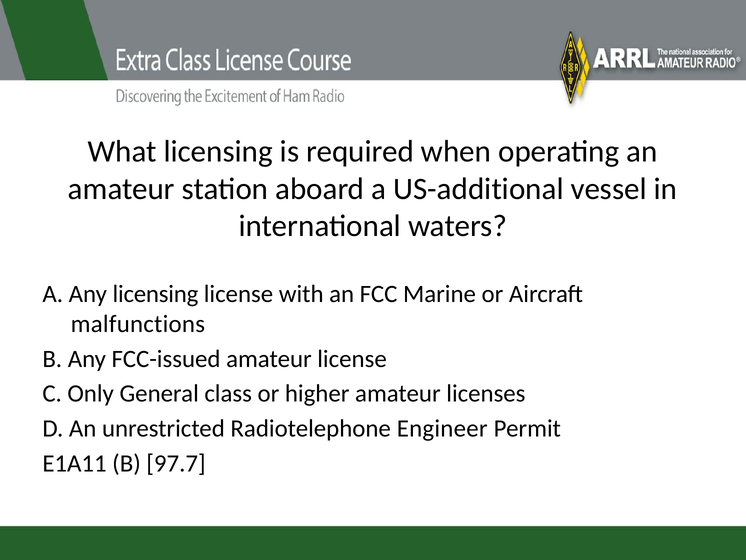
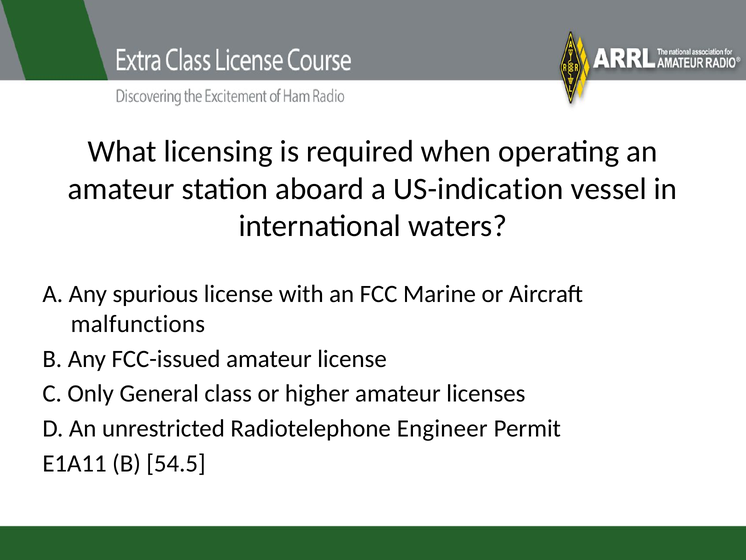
US-additional: US-additional -> US-indication
Any licensing: licensing -> spurious
97.7: 97.7 -> 54.5
